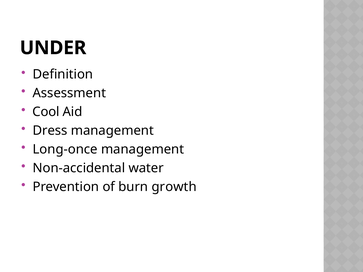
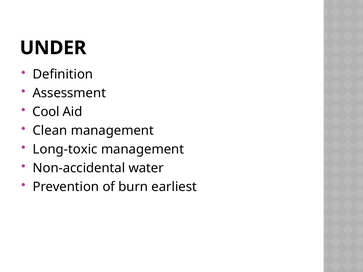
Dress: Dress -> Clean
Long-once: Long-once -> Long-toxic
growth: growth -> earliest
